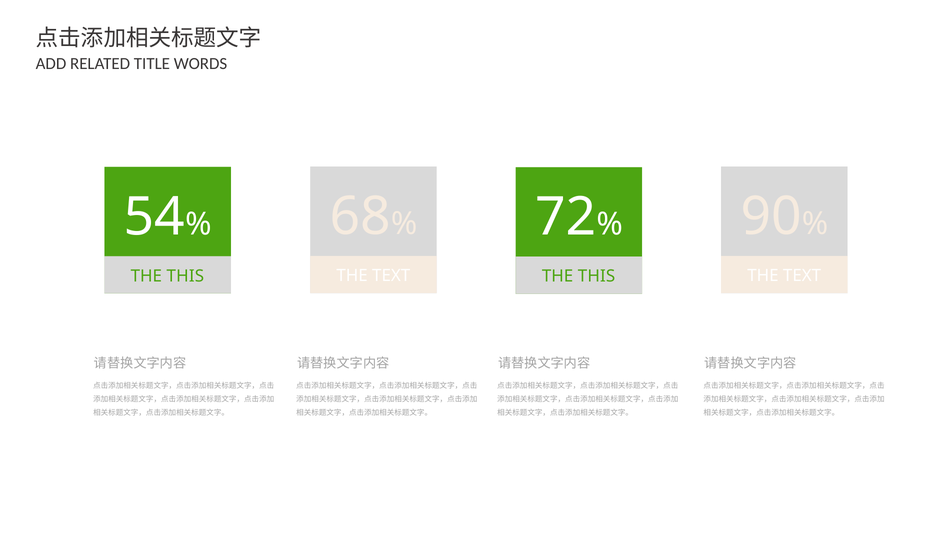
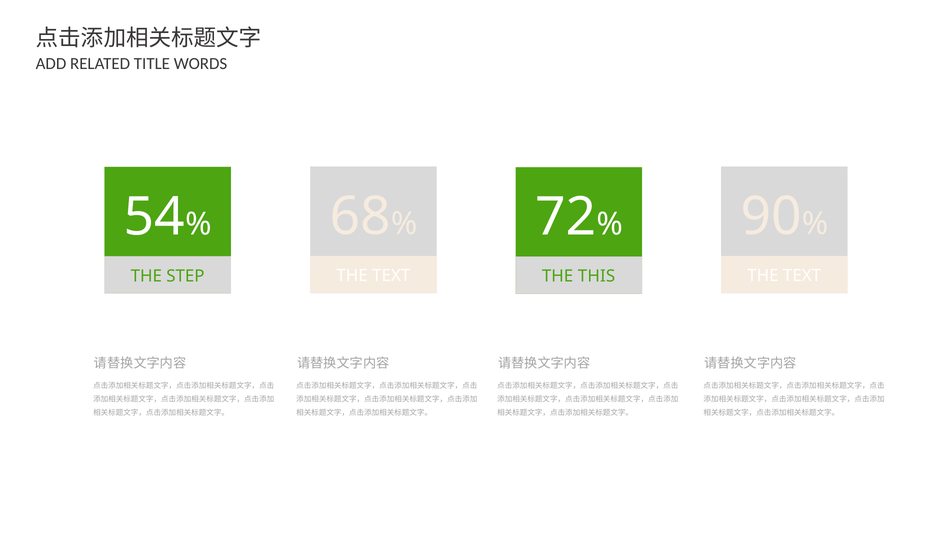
THIS at (185, 276): THIS -> STEP
